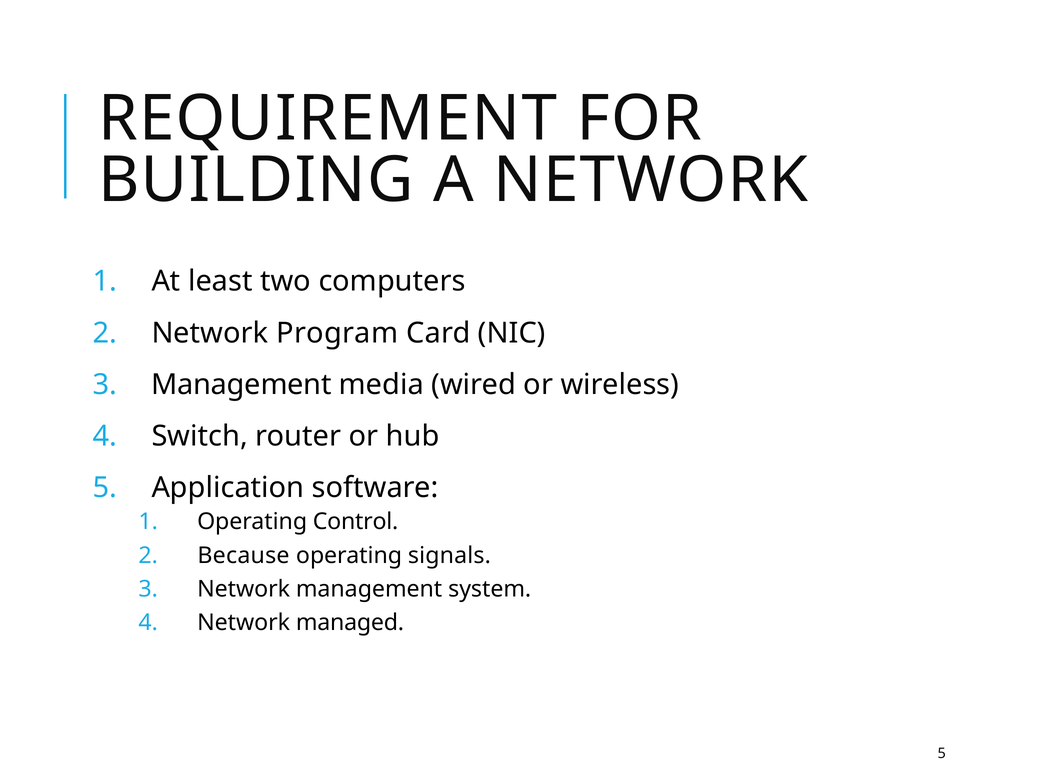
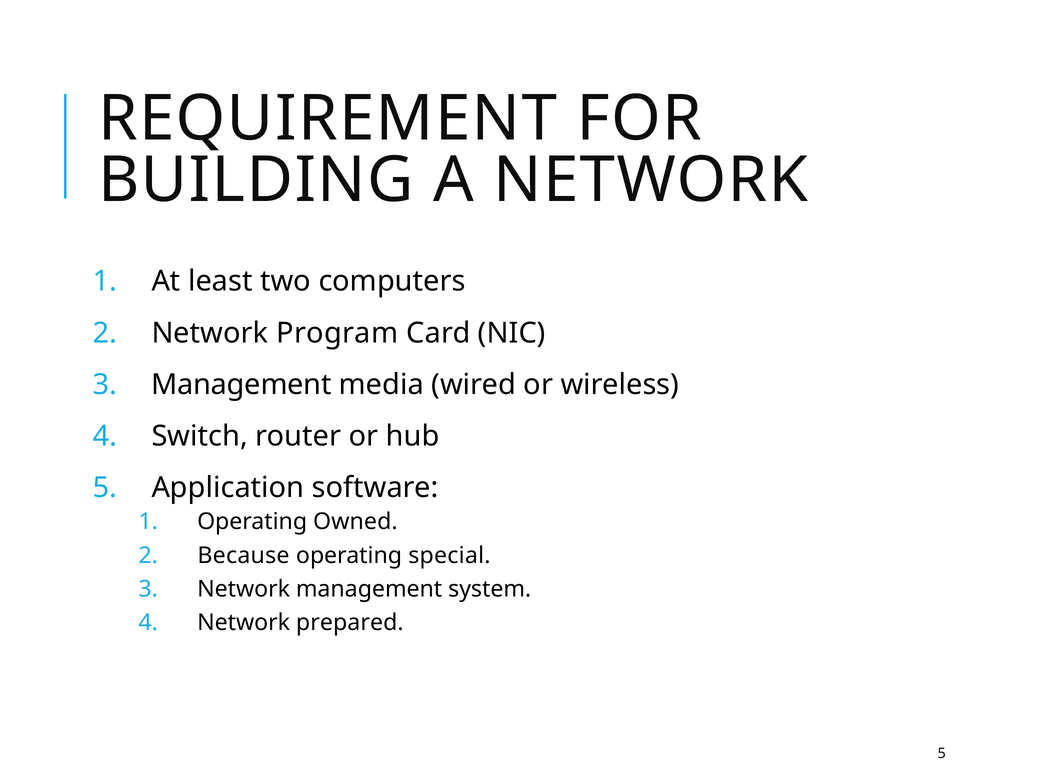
Control: Control -> Owned
signals: signals -> special
managed: managed -> prepared
